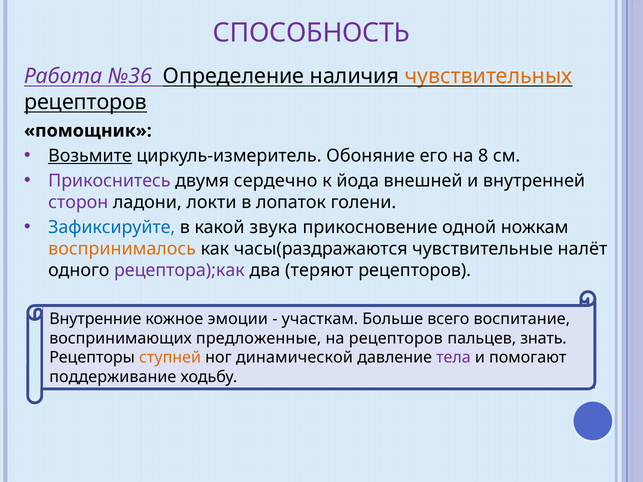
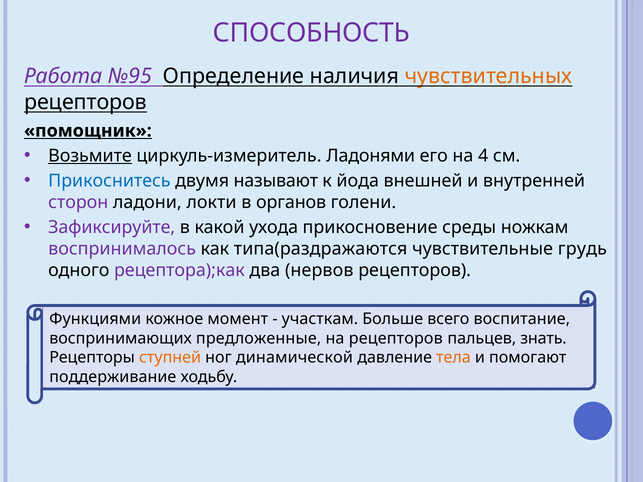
№36: №36 -> №95
помощник underline: none -> present
Обоняние: Обоняние -> Ладонями
8: 8 -> 4
Прикоснитесь colour: purple -> blue
сердечно: сердечно -> называют
лопаток: лопаток -> органов
Зафиксируйте colour: blue -> purple
звука: звука -> ухода
одной: одной -> среды
воспринималось colour: orange -> purple
часы(раздражаются: часы(раздражаются -> типа(раздражаются
налёт: налёт -> грудь
теряют: теряют -> нервов
Внутренние: Внутренние -> Функциями
эмоции: эмоции -> момент
тела colour: purple -> orange
